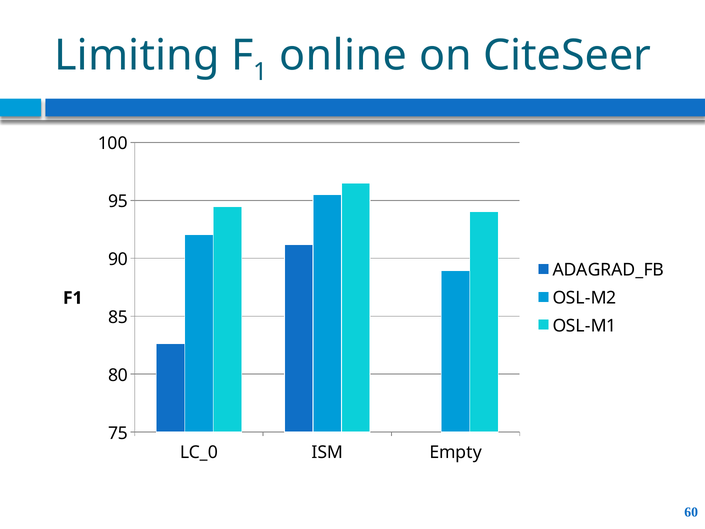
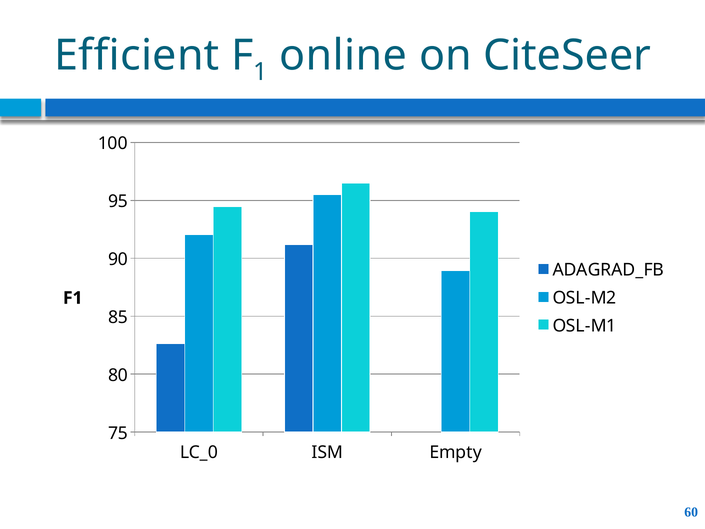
Limiting: Limiting -> Efficient
